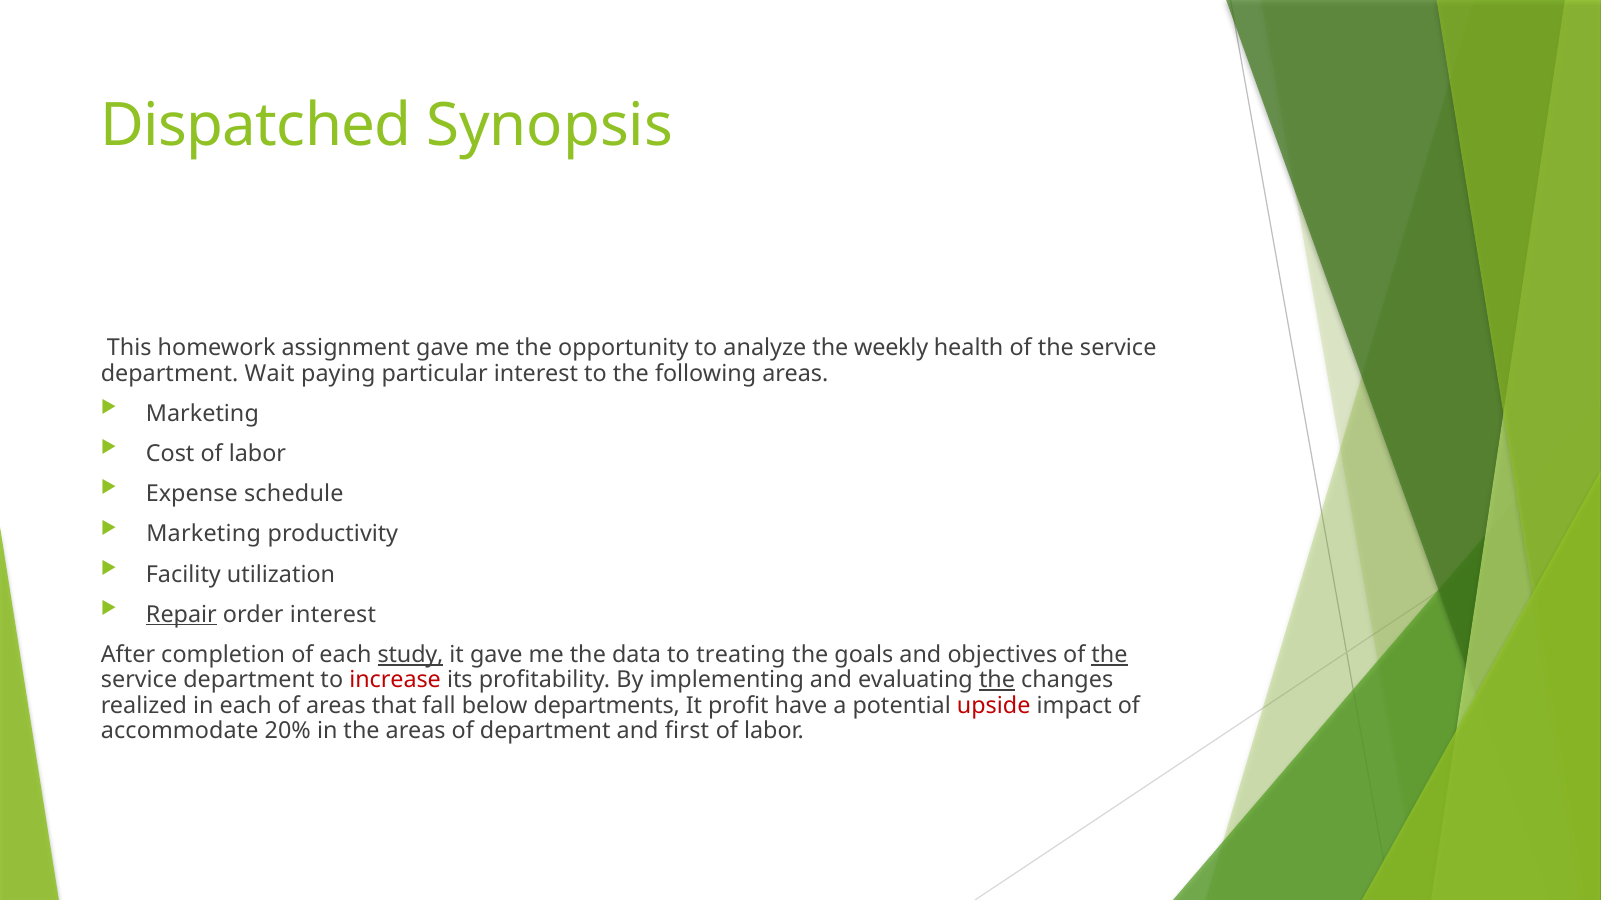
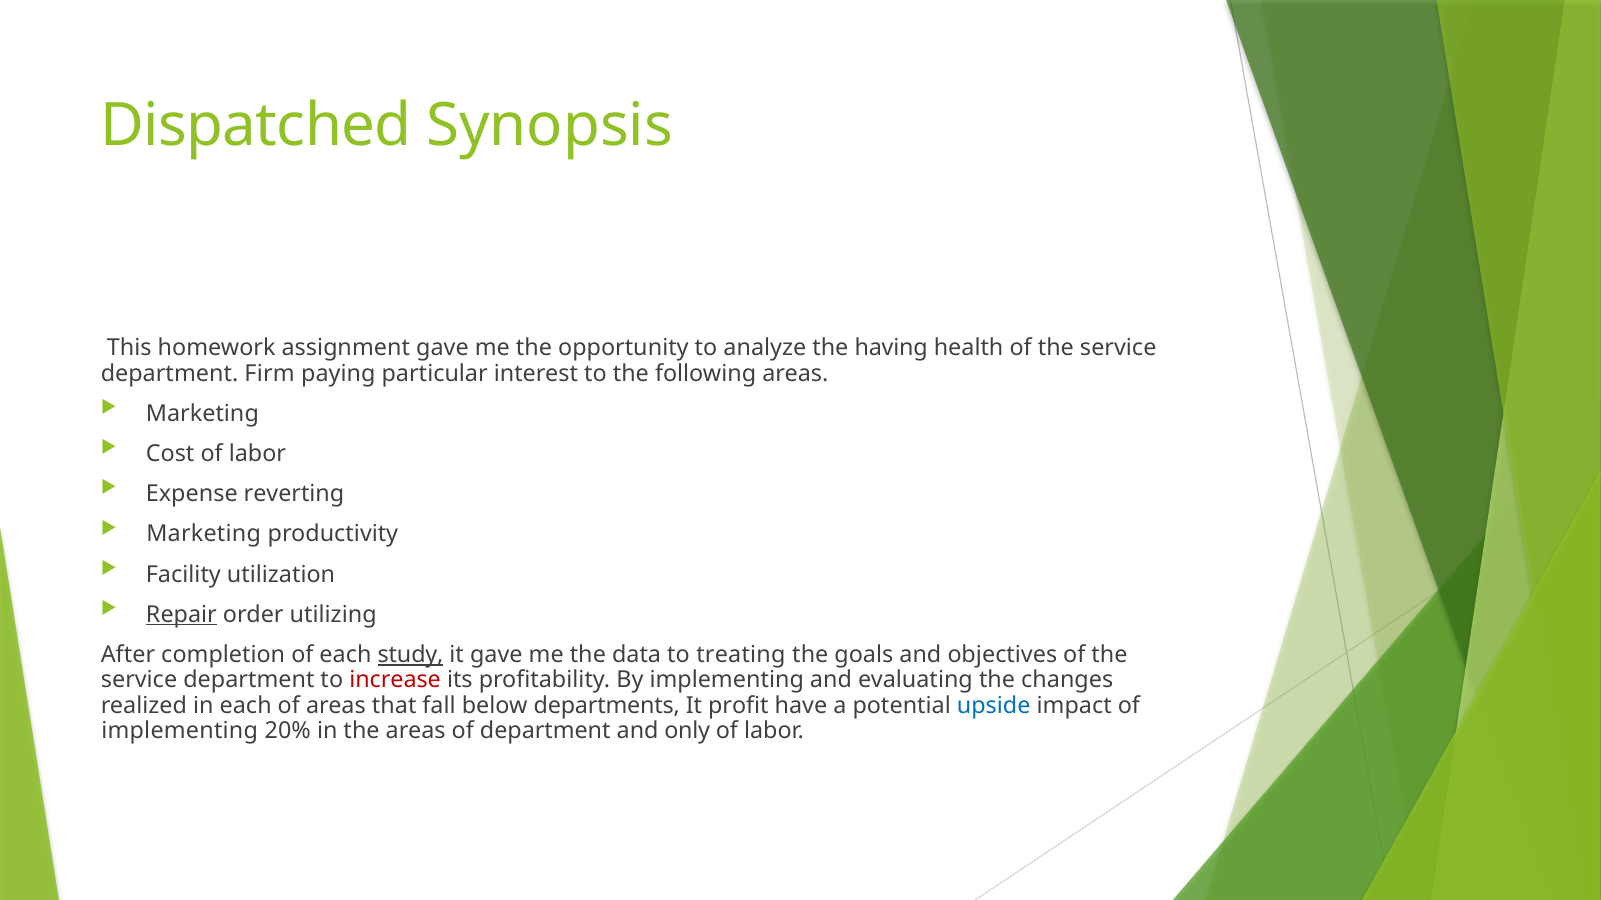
weekly: weekly -> having
Wait: Wait -> Firm
schedule: schedule -> reverting
order interest: interest -> utilizing
the at (1110, 655) underline: present -> none
the at (997, 680) underline: present -> none
upside colour: red -> blue
accommodate at (180, 731): accommodate -> implementing
first: first -> only
